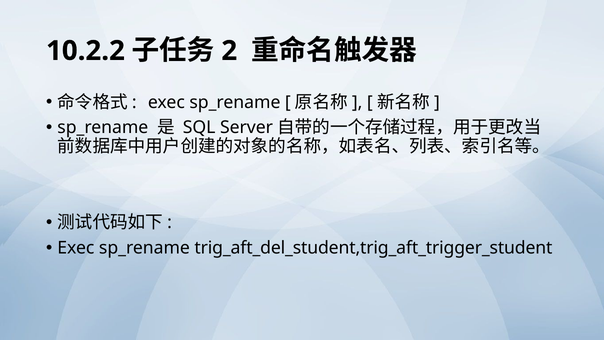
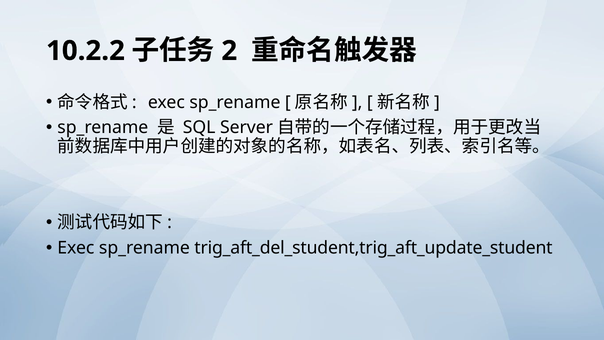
trig_aft_del_student,trig_aft_trigger_student: trig_aft_del_student,trig_aft_trigger_student -> trig_aft_del_student,trig_aft_update_student
